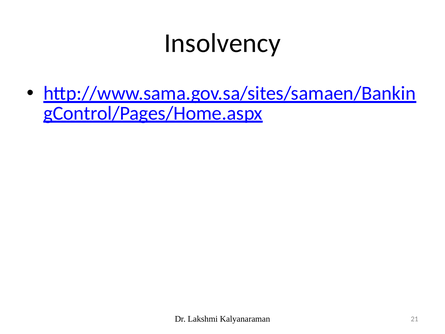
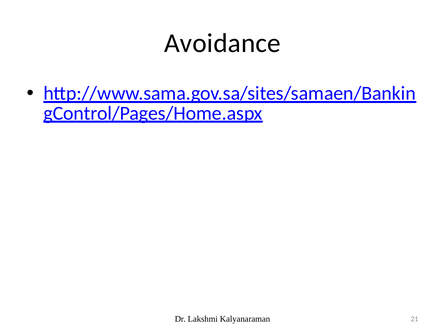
Insolvency: Insolvency -> Avoidance
